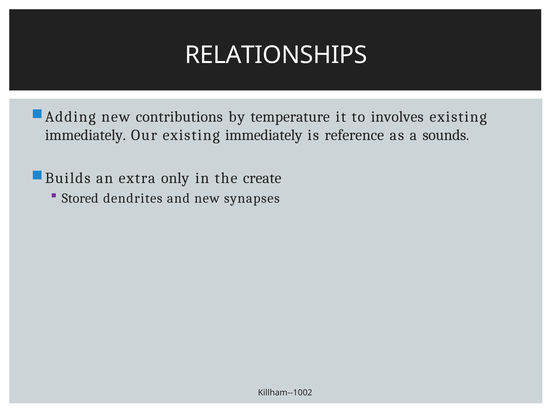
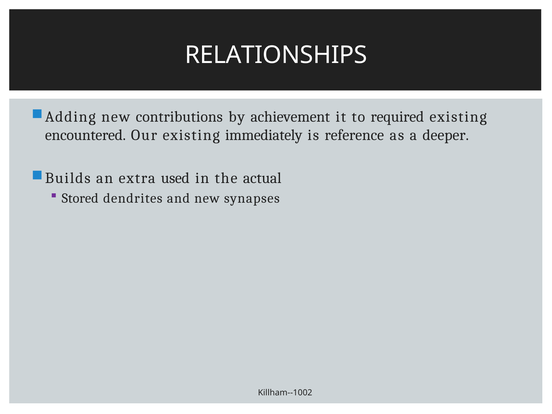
temperature: temperature -> achievement
involves: involves -> required
immediately at (85, 135): immediately -> encountered
sounds: sounds -> deeper
only: only -> used
create: create -> actual
